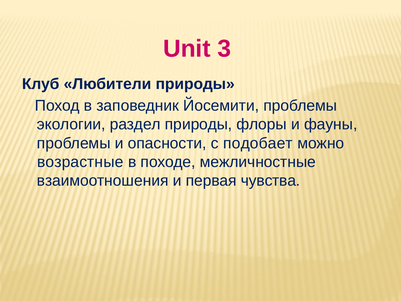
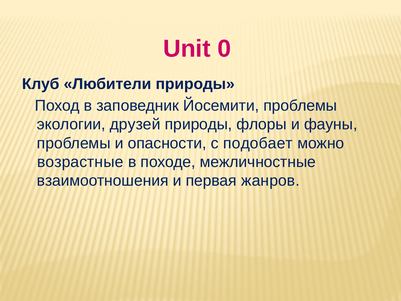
3: 3 -> 0
раздел: раздел -> друзей
чувства: чувства -> жанров
